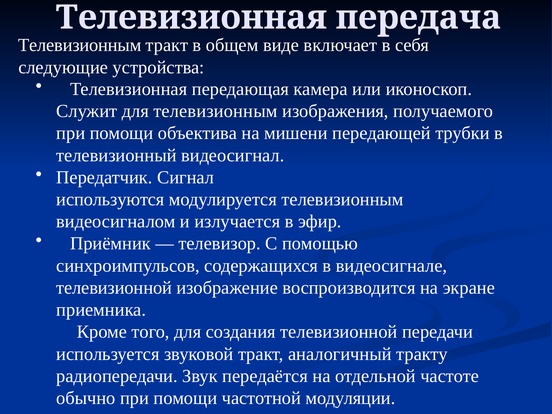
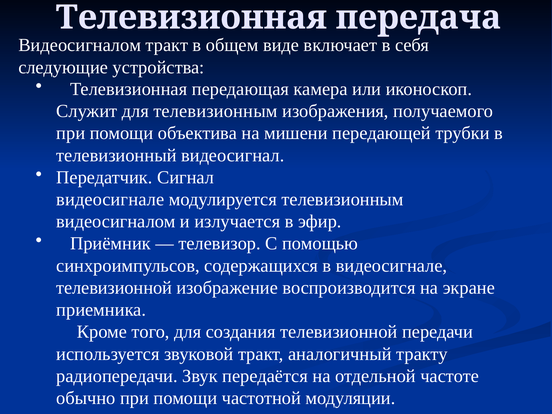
Телевизионным at (80, 45): Телевизионным -> Видеосигналом
используются at (110, 199): используются -> видеосигнале
